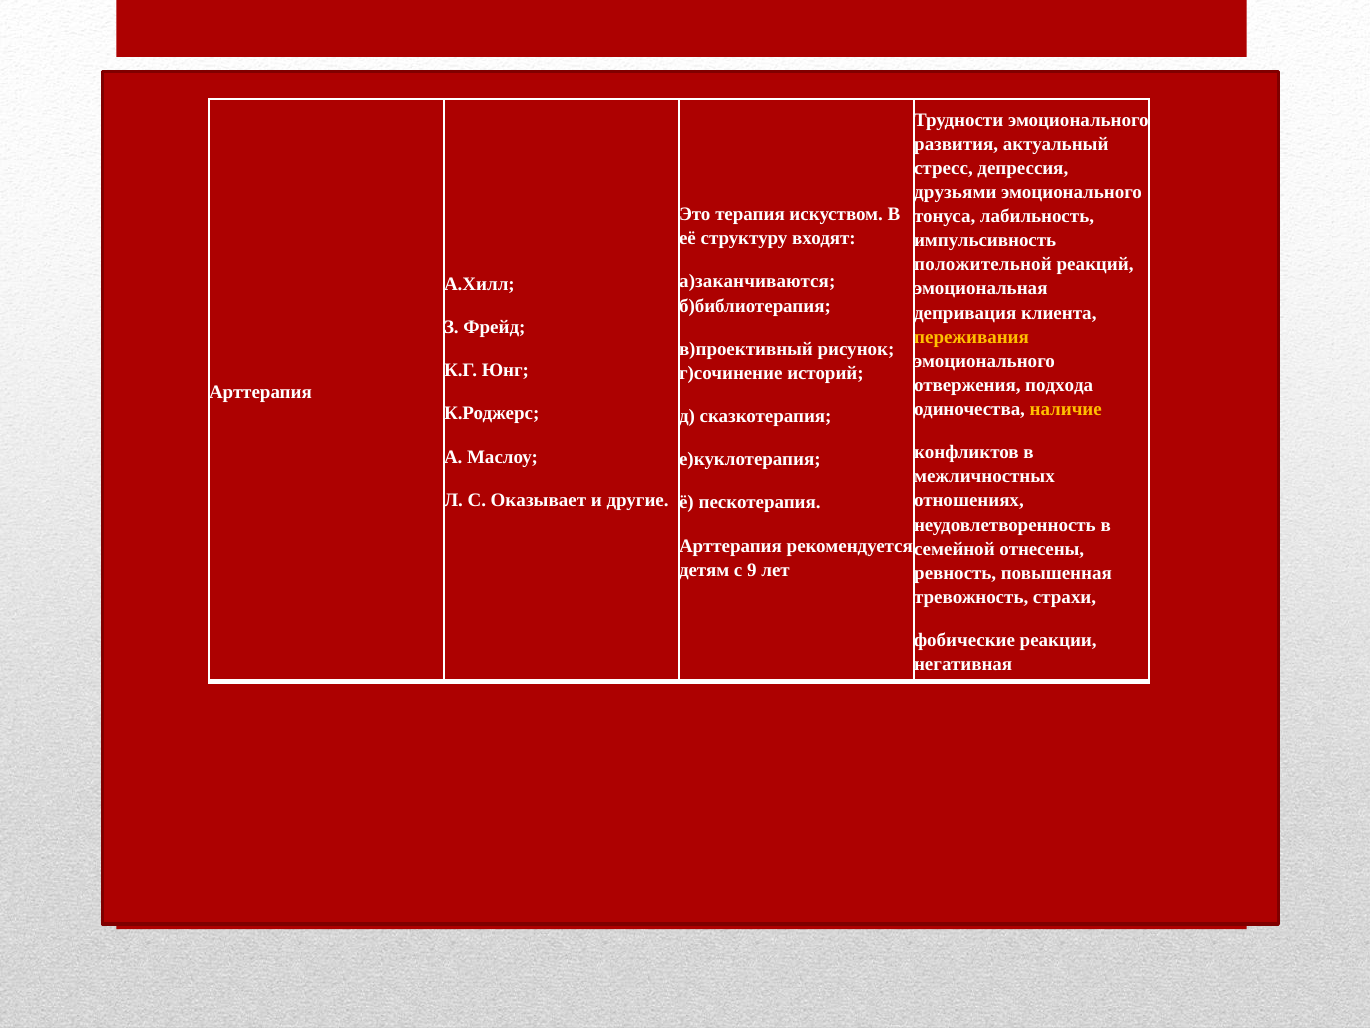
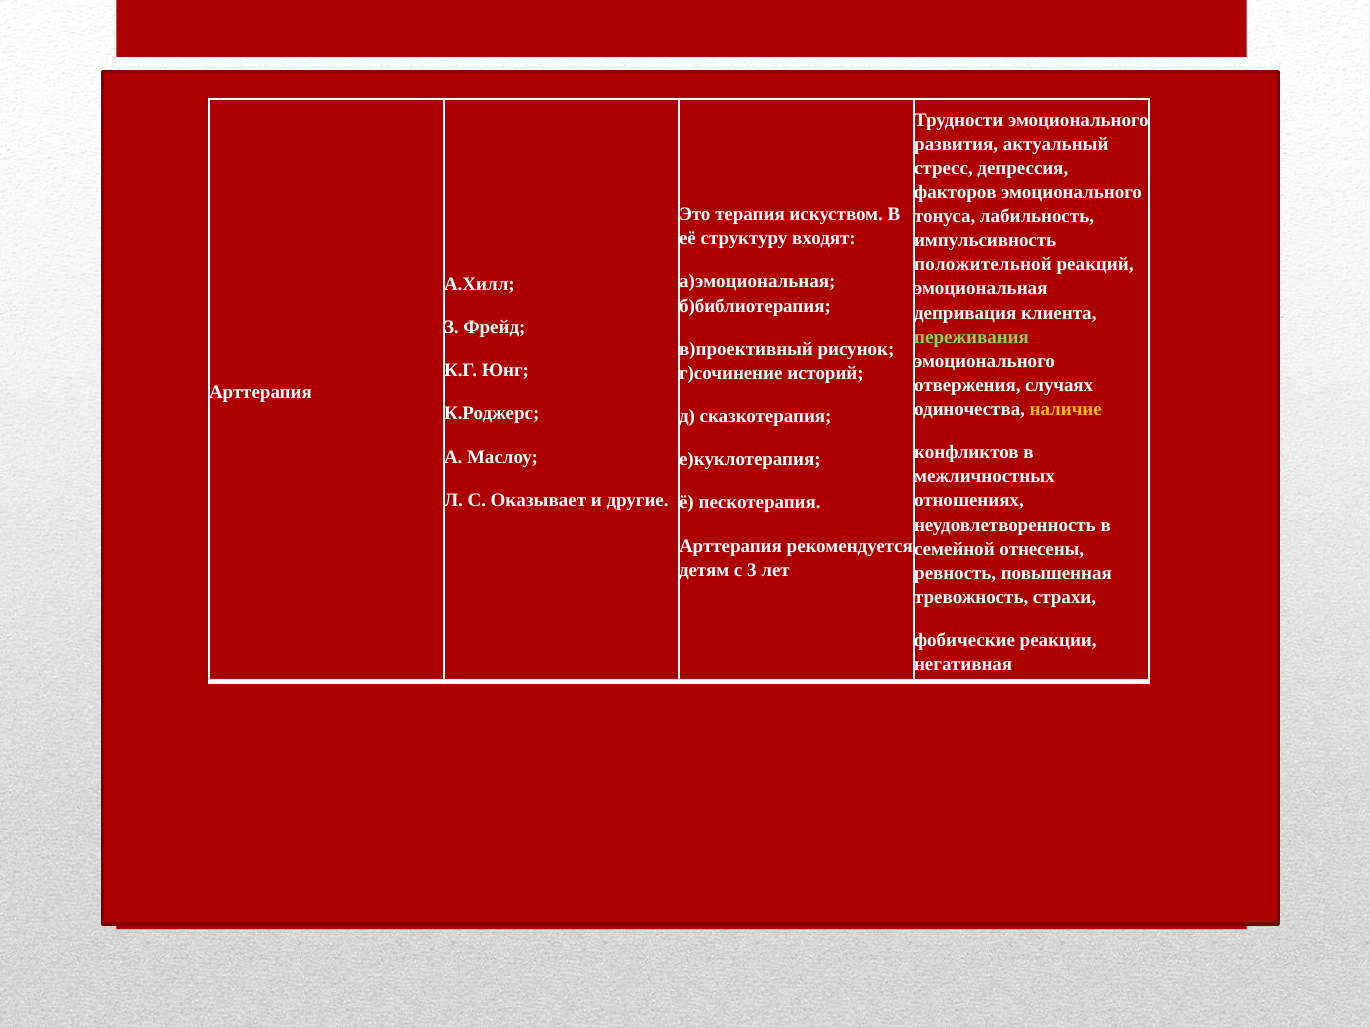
друзьями: друзьями -> факторов
а)заканчиваются: а)заканчиваются -> а)эмоциональная
переживания colour: yellow -> light green
подхода: подхода -> случаях
9: 9 -> 3
